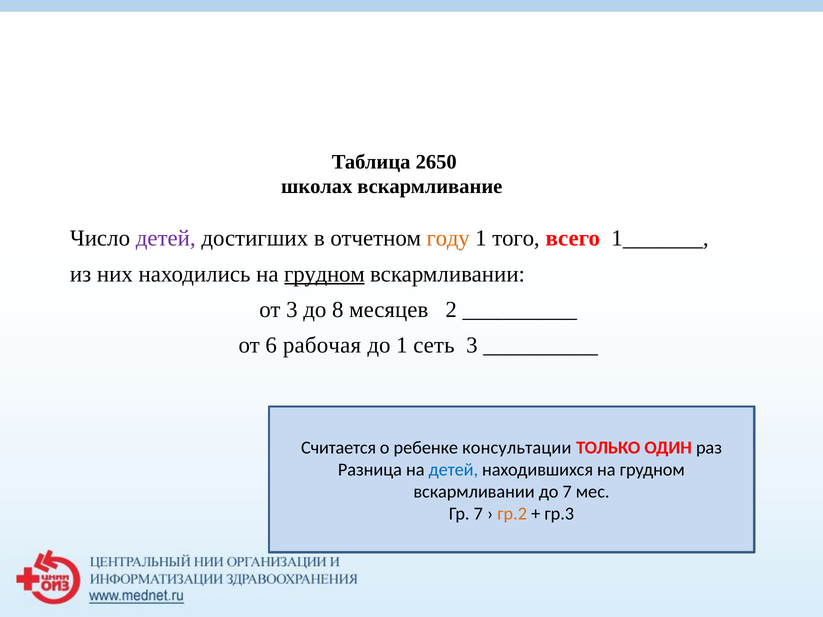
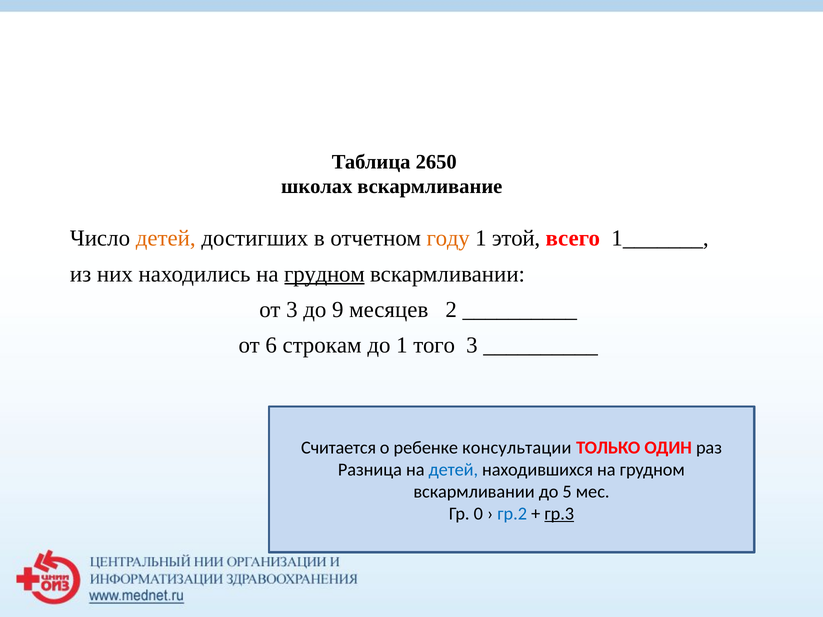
детей at (166, 239) colour: purple -> orange
того: того -> этой
8: 8 -> 9
рабочая: рабочая -> строкам
сеть: сеть -> того
до 7: 7 -> 5
Гр 7: 7 -> 0
гр.2 colour: orange -> blue
гр.3 underline: none -> present
